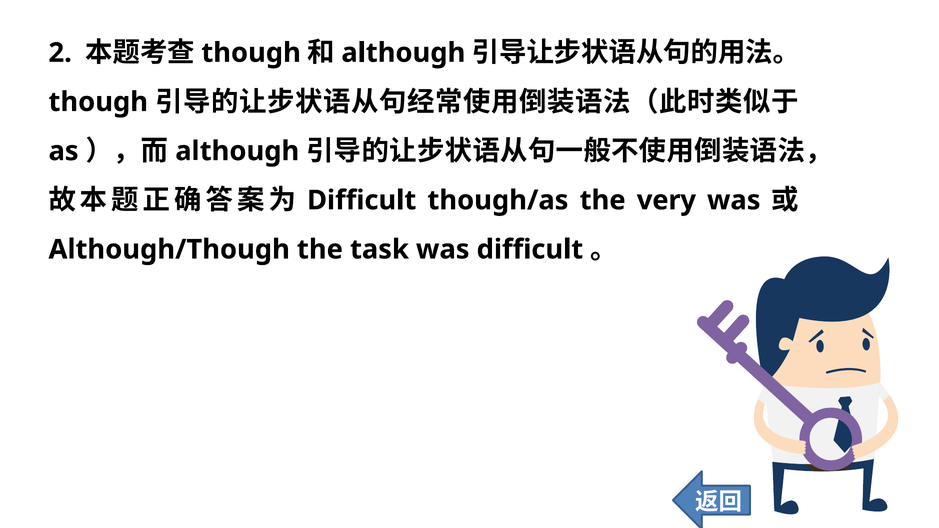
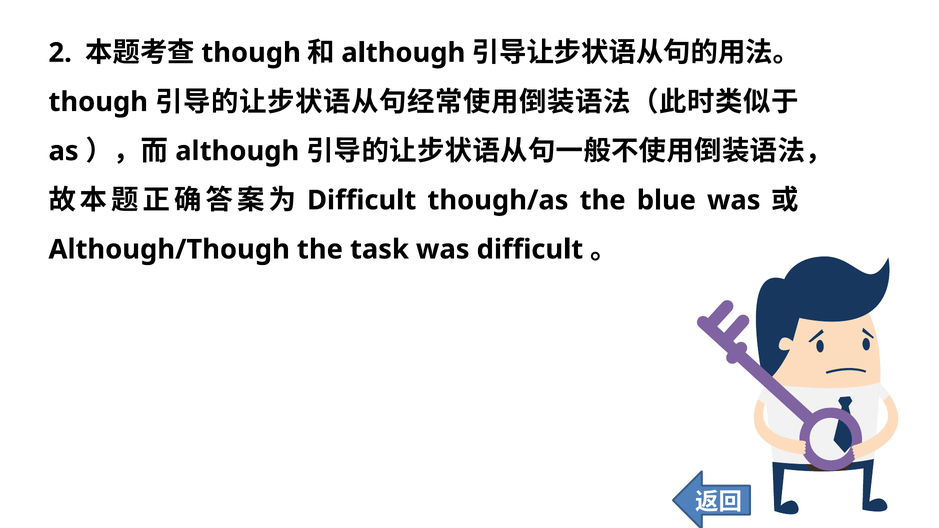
very: very -> blue
